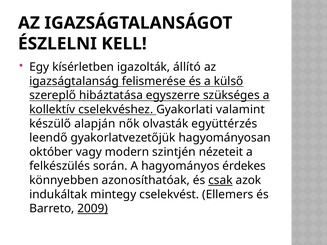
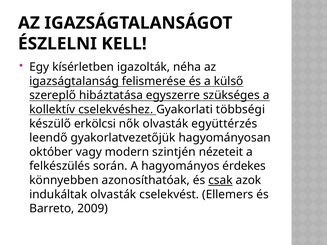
állító: állító -> néha
valamint: valamint -> többségi
alapján: alapján -> erkölcsi
indukáltak mintegy: mintegy -> olvasták
2009 underline: present -> none
